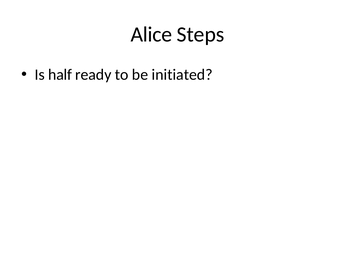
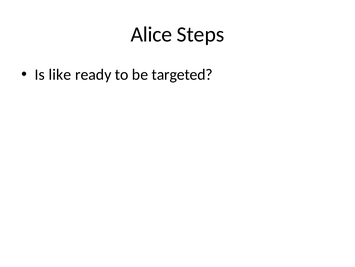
half: half -> like
initiated: initiated -> targeted
